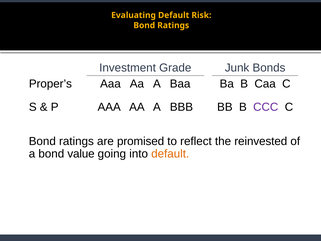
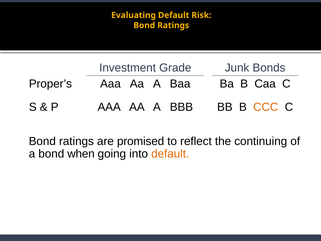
CCC colour: purple -> orange
reinvested: reinvested -> continuing
value: value -> when
